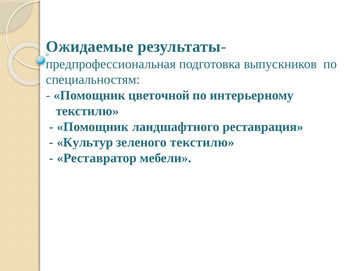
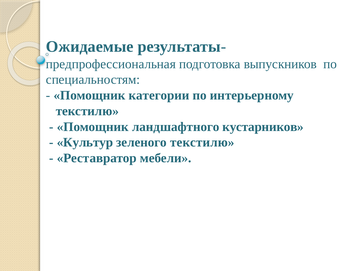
цветочной: цветочной -> категории
реставрация: реставрация -> кустарников
